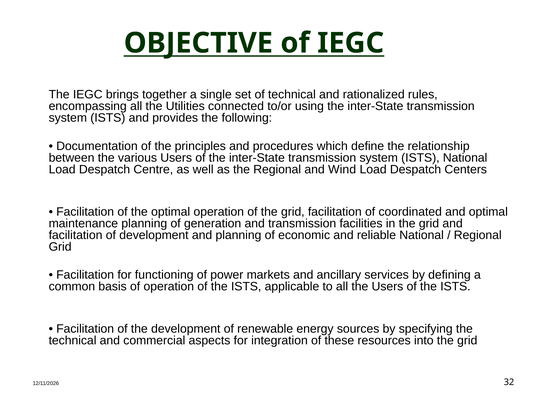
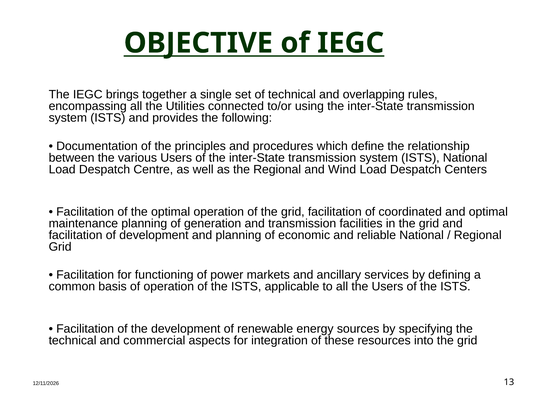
rationalized: rationalized -> overlapping
32: 32 -> 13
